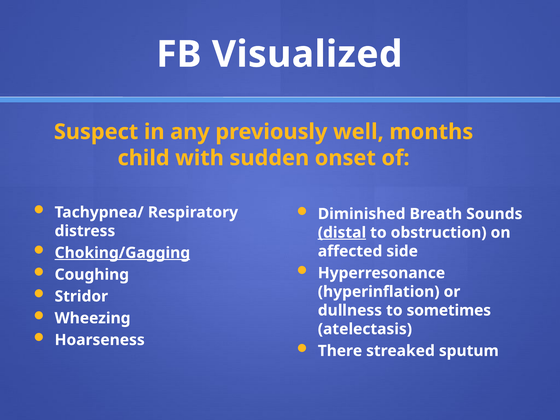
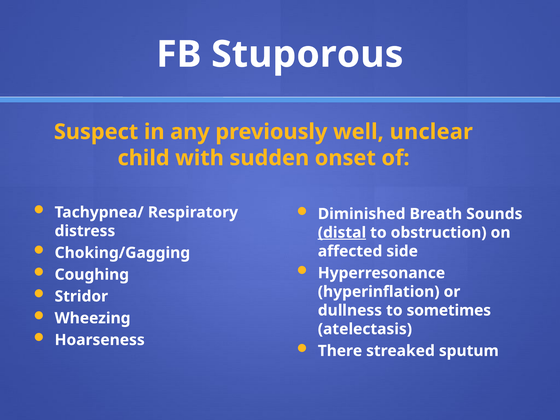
Visualized: Visualized -> Stuporous
months: months -> unclear
Choking/Gagging underline: present -> none
